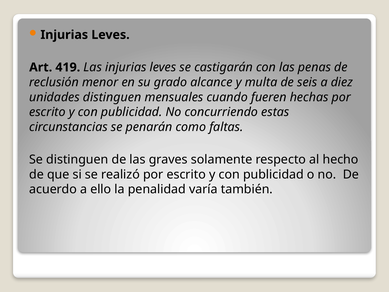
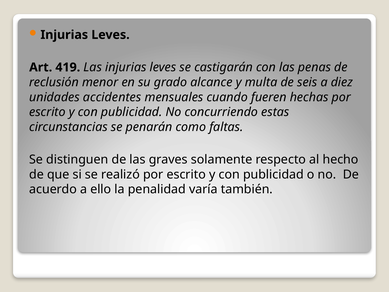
unidades distinguen: distinguen -> accidentes
